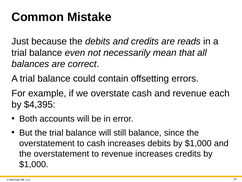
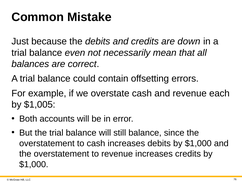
reads: reads -> down
$4,395: $4,395 -> $1,005
